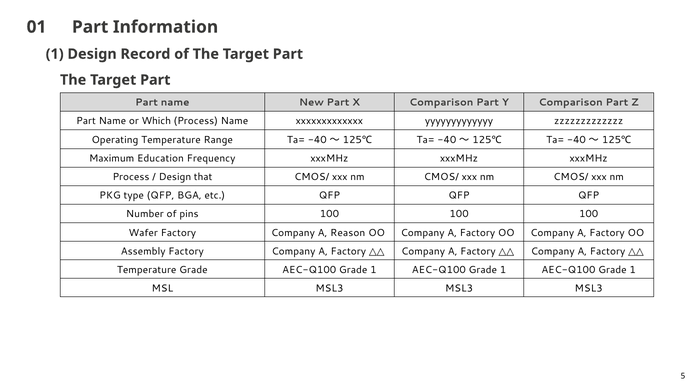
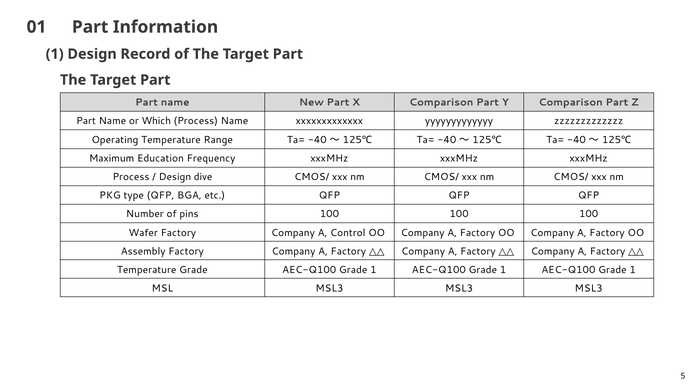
that: that -> dive
Reason: Reason -> Control
